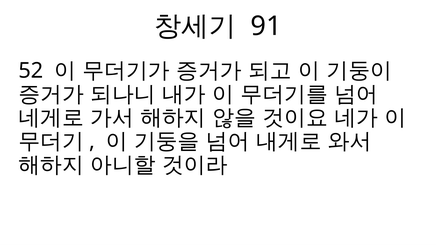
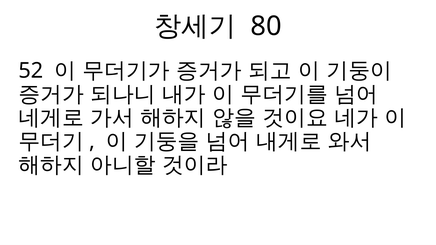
91: 91 -> 80
